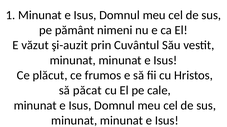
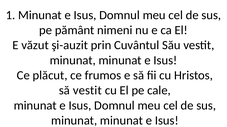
să păcat: păcat -> vestit
